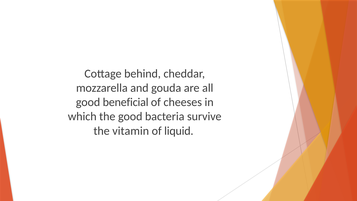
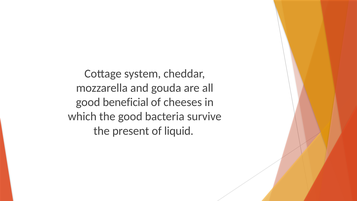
behind: behind -> system
vitamin: vitamin -> present
